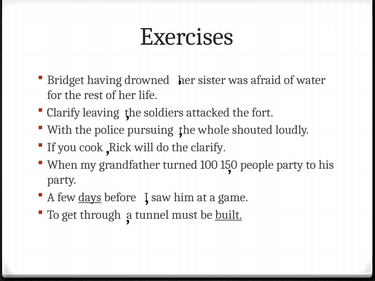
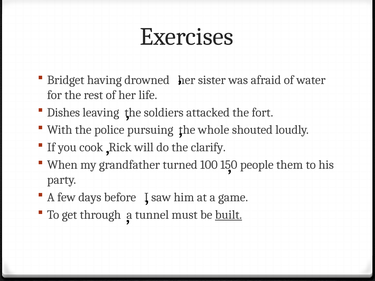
Clarify at (64, 112): Clarify -> Dishes
people party: party -> them
days underline: present -> none
